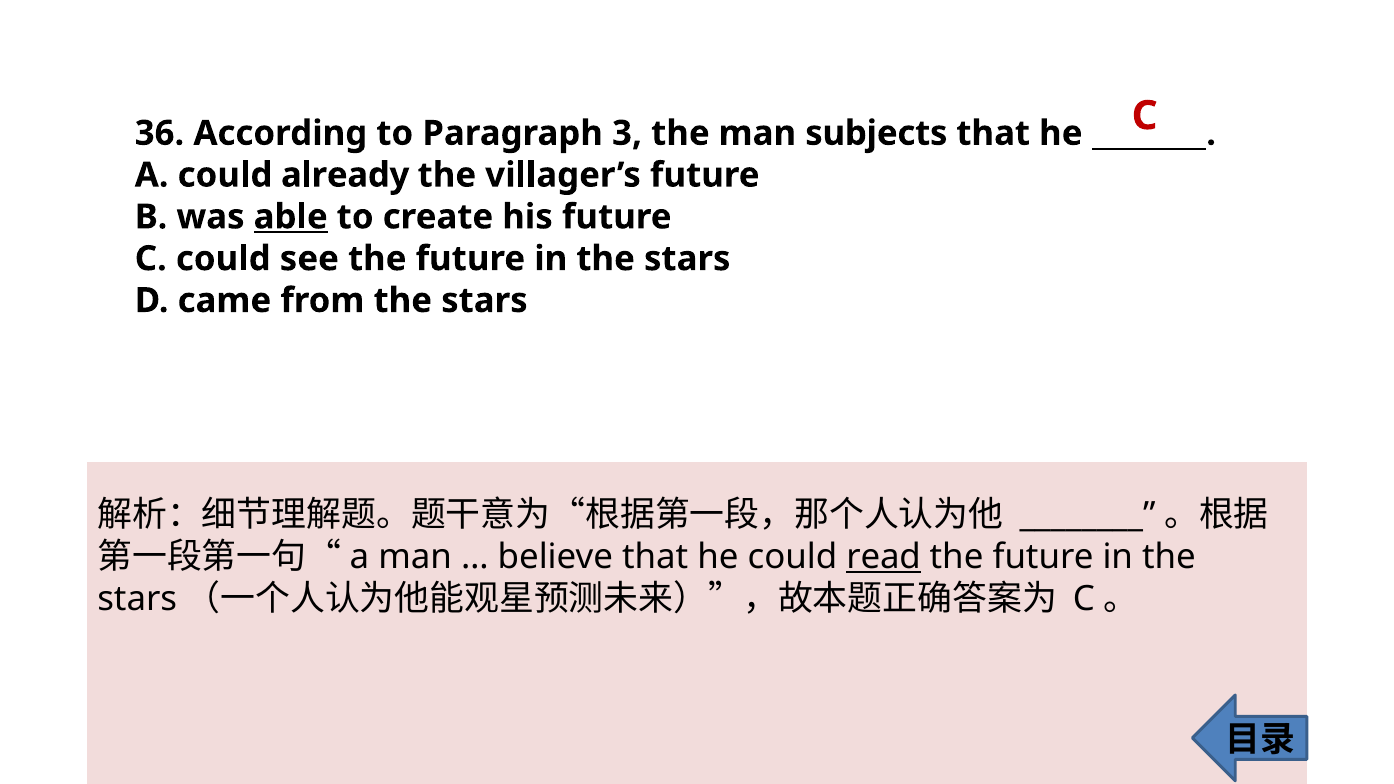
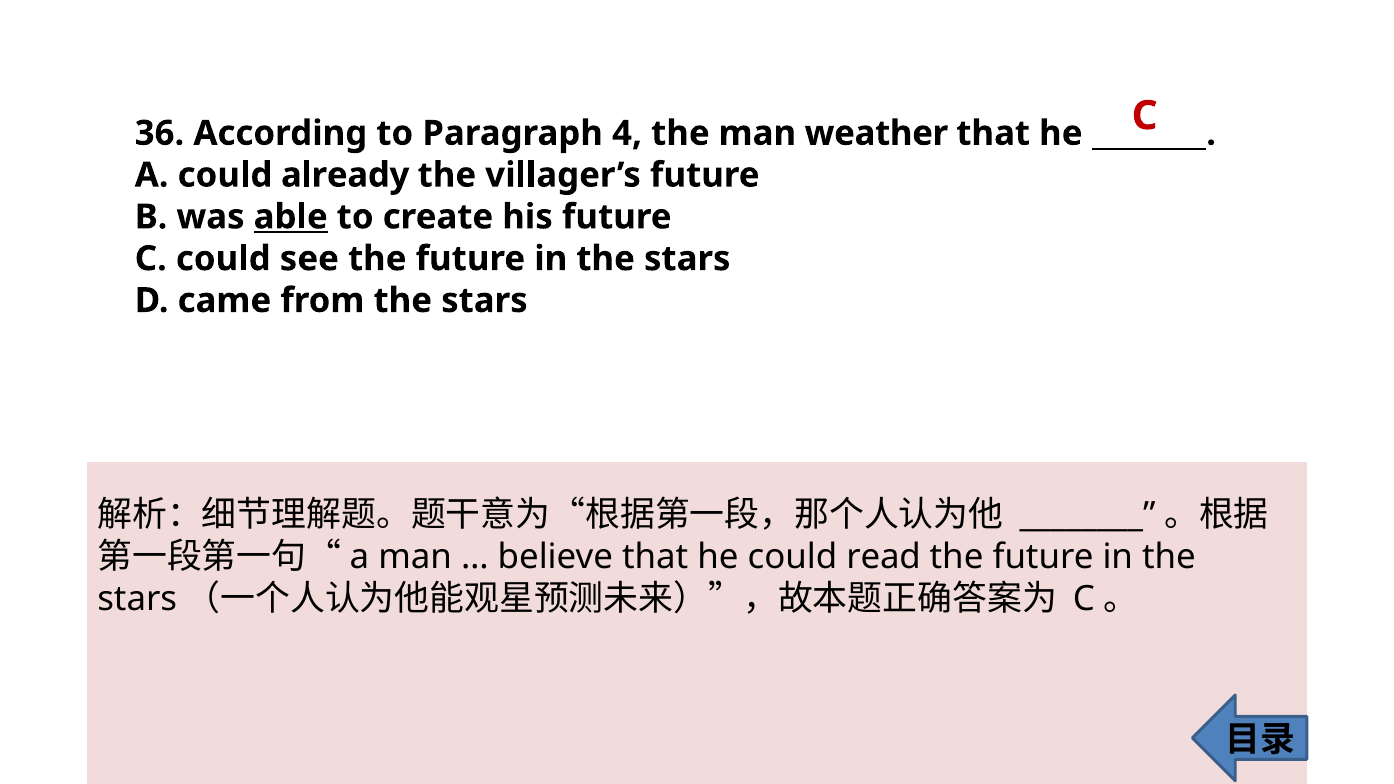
3: 3 -> 4
subjects: subjects -> weather
read underline: present -> none
